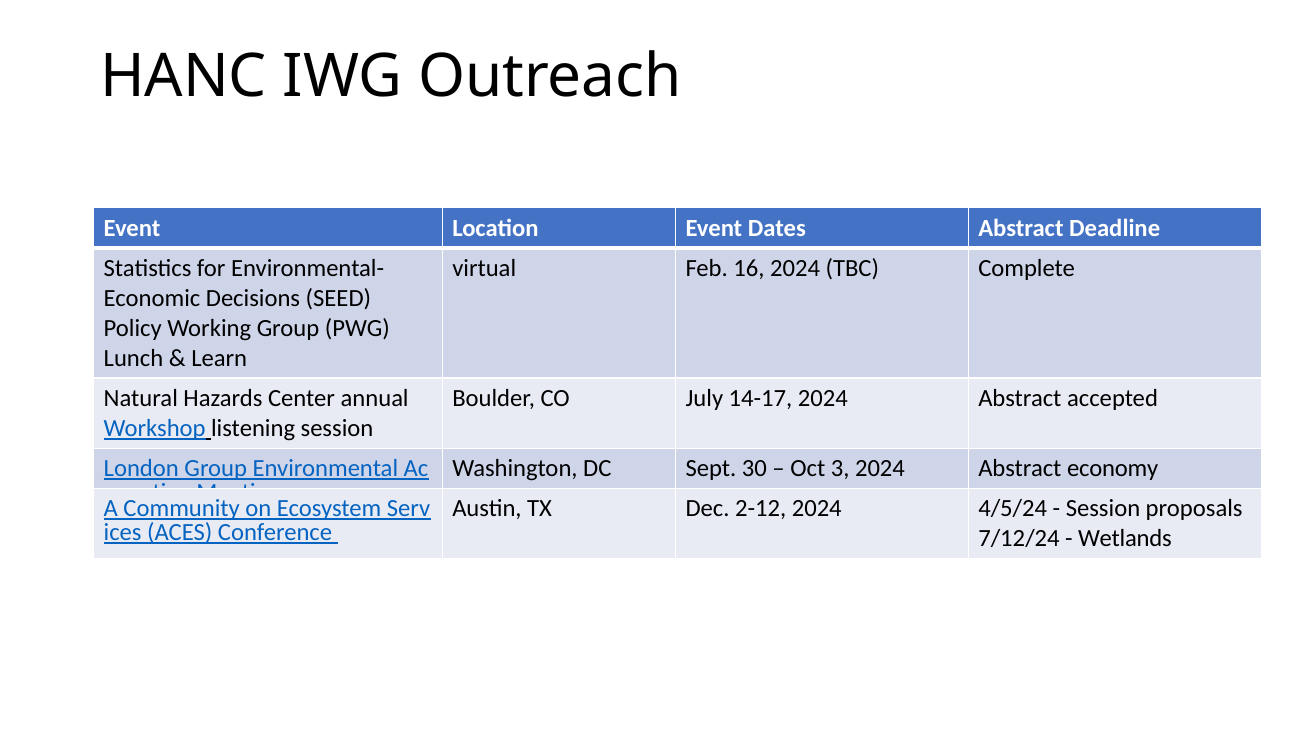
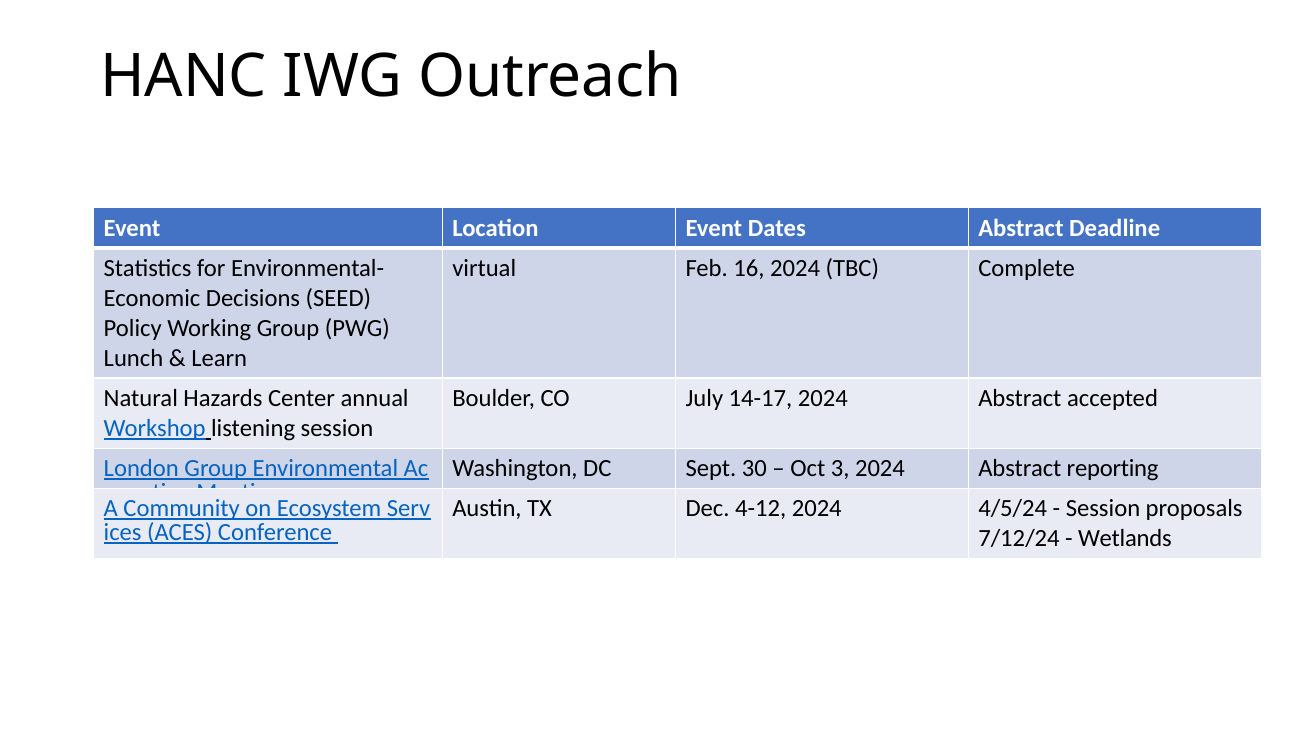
economy: economy -> reporting
2-12: 2-12 -> 4-12
